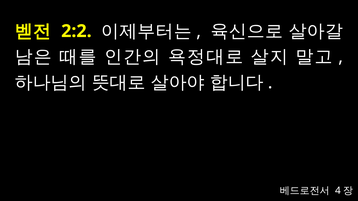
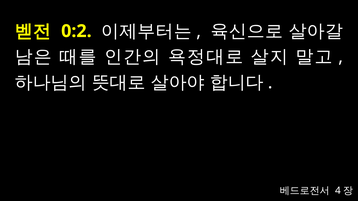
2:2: 2:2 -> 0:2
